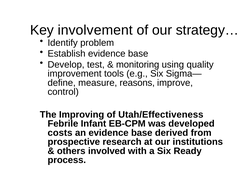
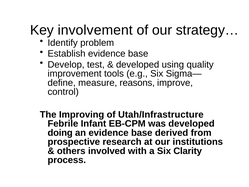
monitoring at (138, 64): monitoring -> developed
Utah/Effectiveness: Utah/Effectiveness -> Utah/Infrastructure
costs: costs -> doing
Ready: Ready -> Clarity
